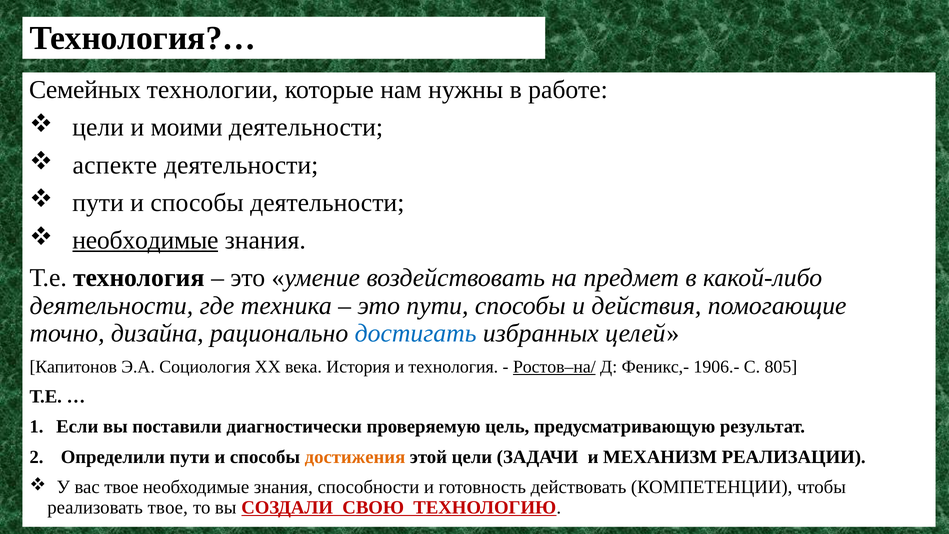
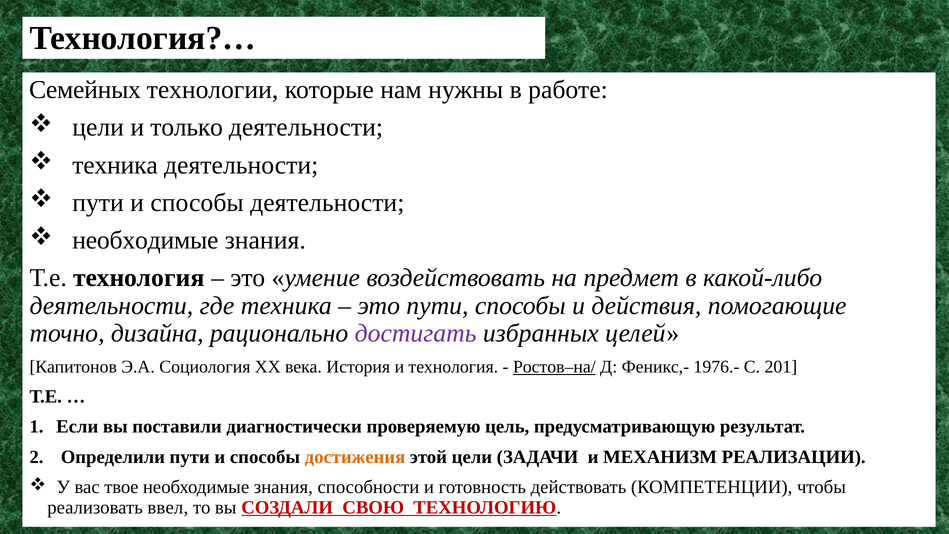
моими: моими -> только
аспекте at (115, 165): аспекте -> техника
необходимые at (145, 240) underline: present -> none
достигать colour: blue -> purple
1906.-: 1906.- -> 1976.-
805: 805 -> 201
реализовать твое: твое -> ввел
